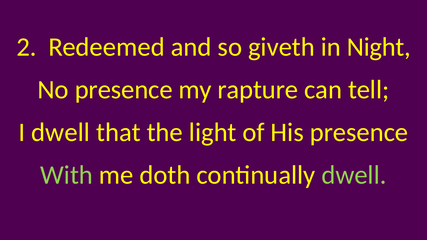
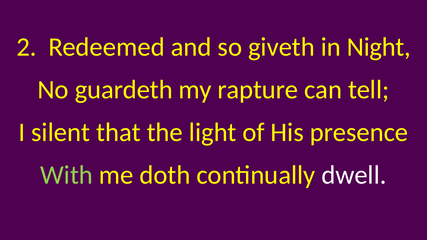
No presence: presence -> guardeth
I dwell: dwell -> silent
dwell at (354, 175) colour: light green -> white
